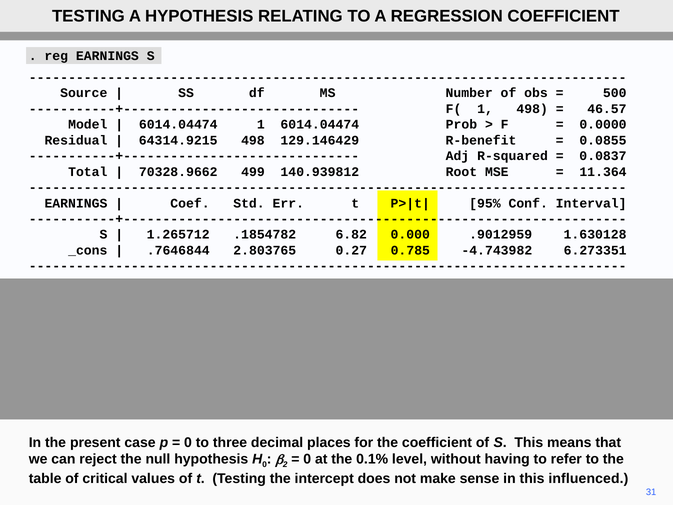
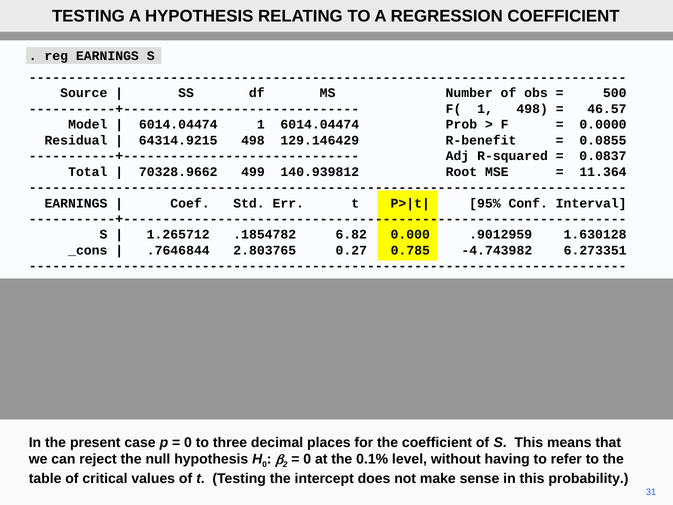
influenced: influenced -> probability
